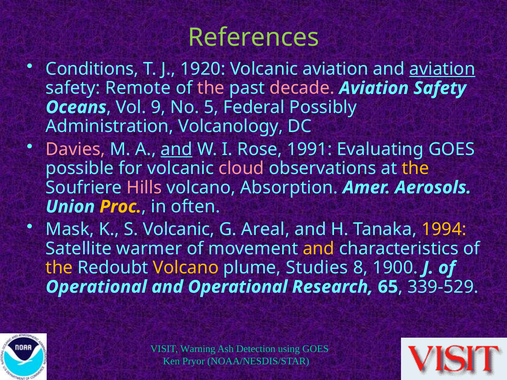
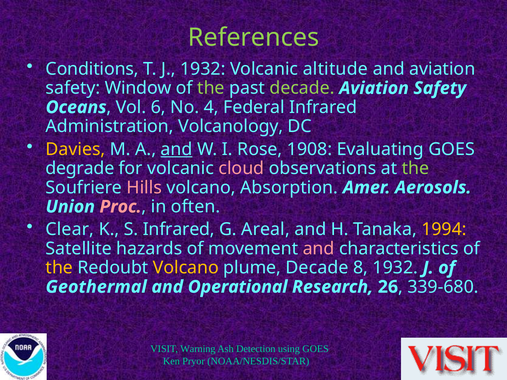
J 1920: 1920 -> 1932
Volcanic aviation: aviation -> altitude
aviation at (442, 69) underline: present -> none
Remote: Remote -> Window
the at (211, 88) colour: pink -> light green
decade at (302, 88) colour: pink -> light green
9: 9 -> 6
5: 5 -> 4
Federal Possibly: Possibly -> Infrared
Davies colour: pink -> yellow
1991: 1991 -> 1908
possible: possible -> degrade
the at (415, 168) colour: yellow -> light green
Proc colour: yellow -> pink
Mask: Mask -> Clear
S Volcanic: Volcanic -> Infrared
warmer: warmer -> hazards
and at (319, 249) colour: yellow -> pink
plume Studies: Studies -> Decade
8 1900: 1900 -> 1932
Operational at (96, 287): Operational -> Geothermal
65: 65 -> 26
339-529: 339-529 -> 339-680
